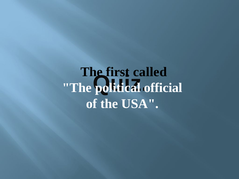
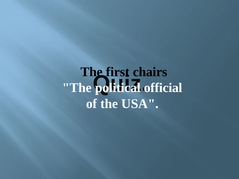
called: called -> chairs
